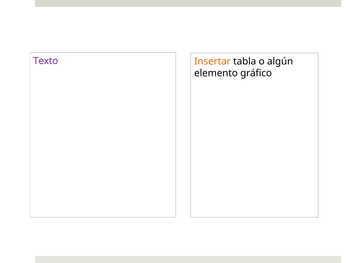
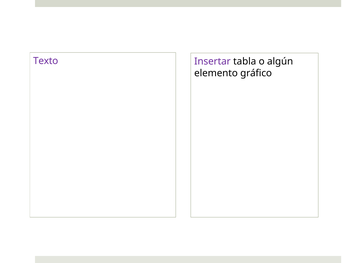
Insertar colour: orange -> purple
